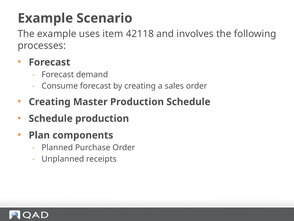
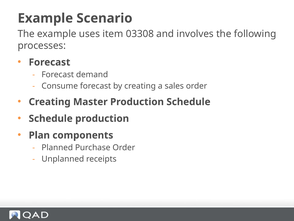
42118: 42118 -> 03308
